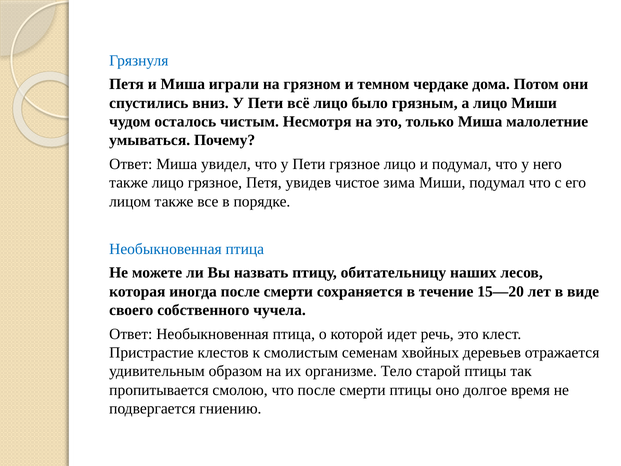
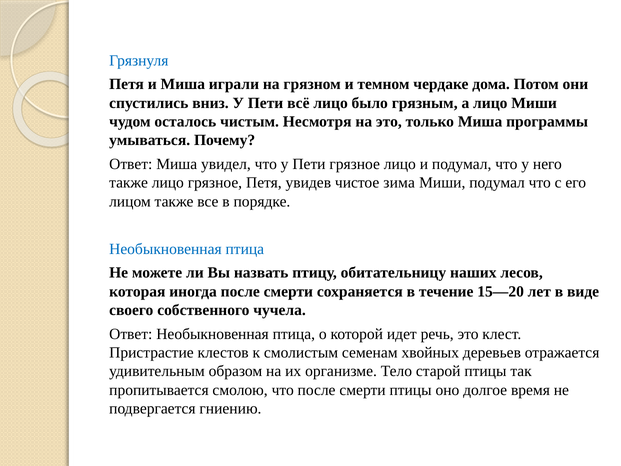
малолетние: малолетние -> программы
